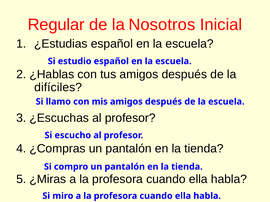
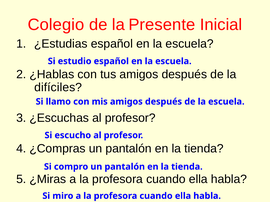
Regular: Regular -> Colegio
Nosotros: Nosotros -> Presente
